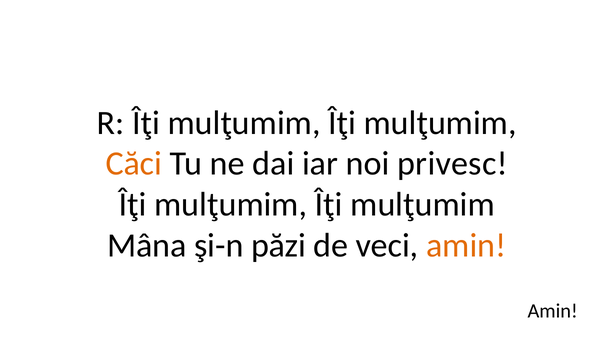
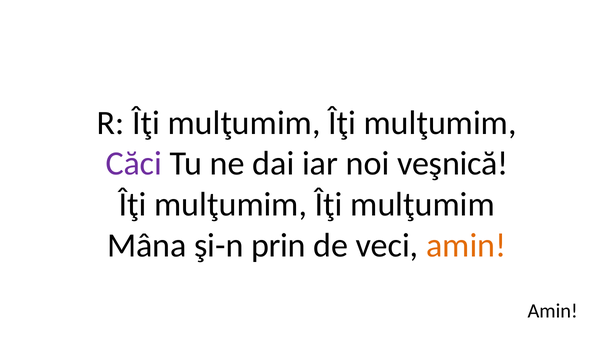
Căci colour: orange -> purple
privesc: privesc -> veşnică
păzi: păzi -> prin
